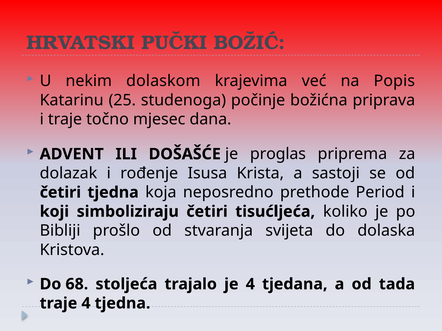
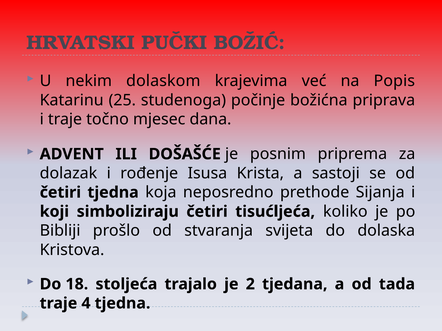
proglas: proglas -> posnim
Period: Period -> Sijanja
68: 68 -> 18
je 4: 4 -> 2
